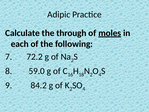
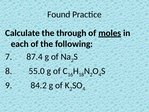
Adipic: Adipic -> Found
72.2: 72.2 -> 87.4
59.0: 59.0 -> 55.0
